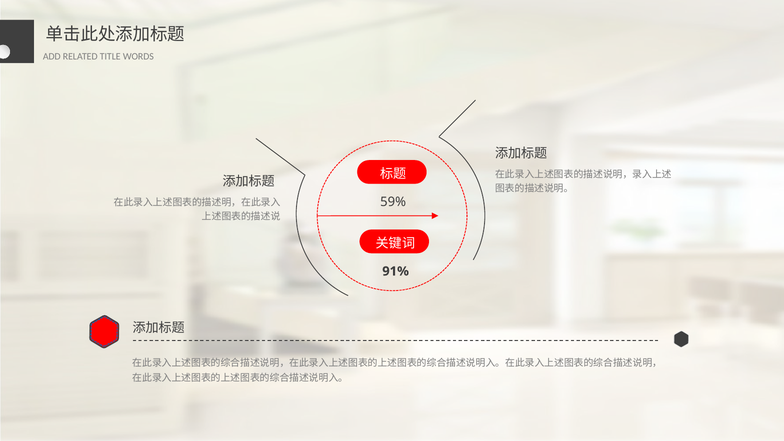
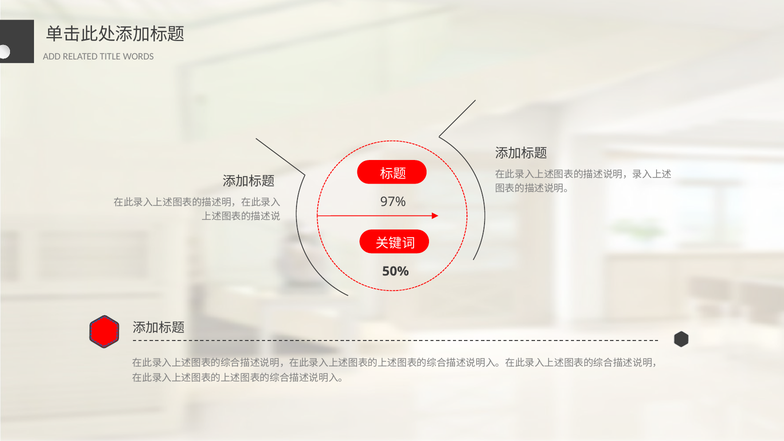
59%: 59% -> 97%
91%: 91% -> 50%
